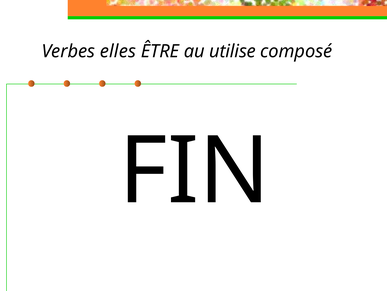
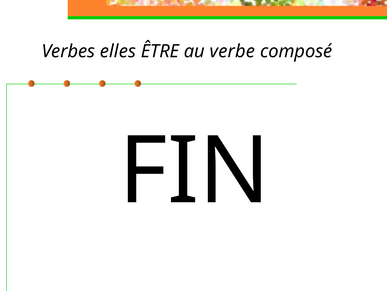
utilise: utilise -> verbe
